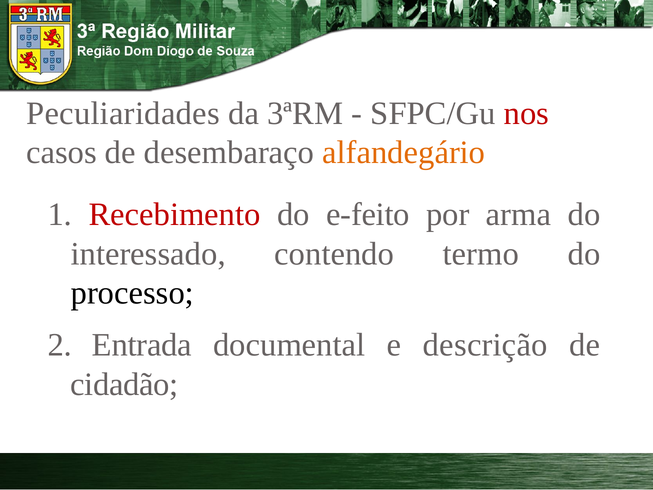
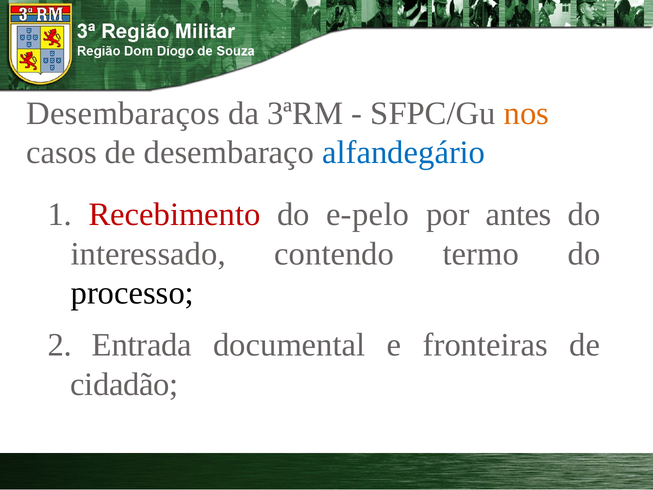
Peculiaridades: Peculiaridades -> Desembaraços
nos colour: red -> orange
alfandegário colour: orange -> blue
e-feito: e-feito -> e-pelo
arma: arma -> antes
descrição: descrição -> fronteiras
